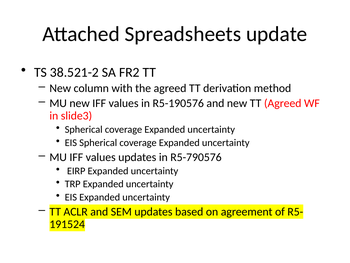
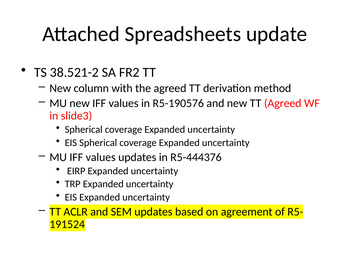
R5-790576: R5-790576 -> R5-444376
